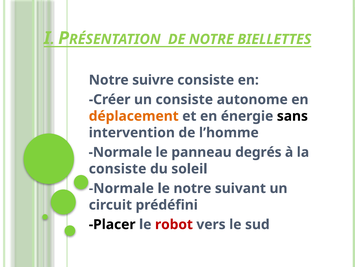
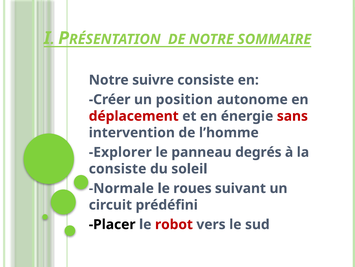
BIELLETTES: BIELLETTES -> SOMMAIRE
un consiste: consiste -> position
déplacement colour: orange -> red
sans colour: black -> red
Normale at (120, 152): Normale -> Explorer
le notre: notre -> roues
